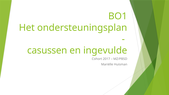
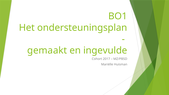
casussen: casussen -> gemaakt
